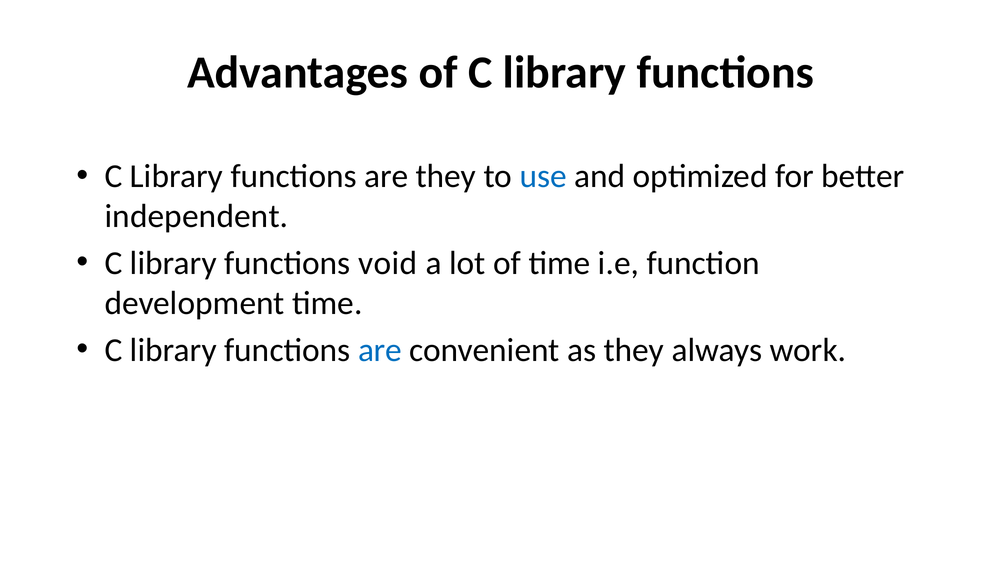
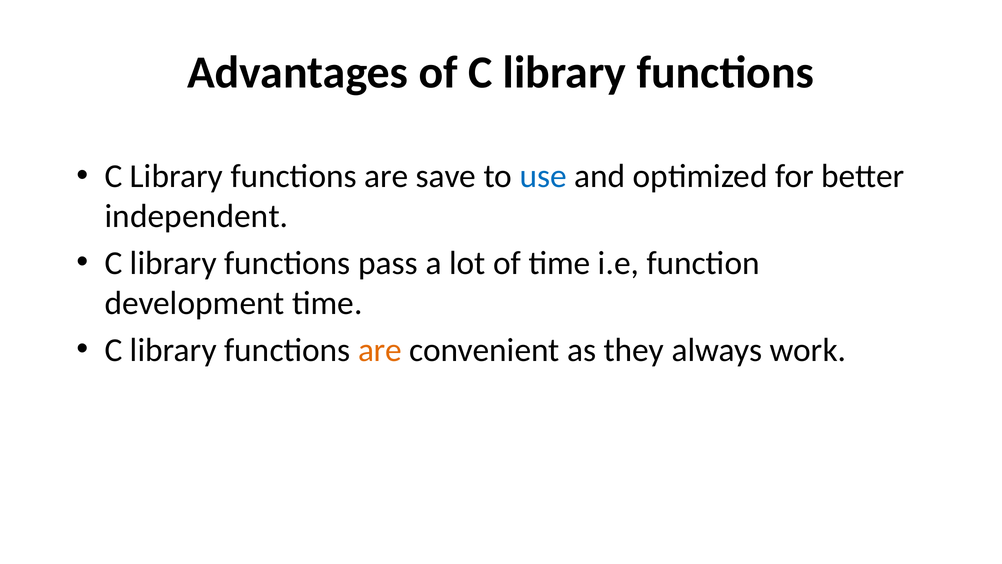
are they: they -> save
void: void -> pass
are at (380, 350) colour: blue -> orange
